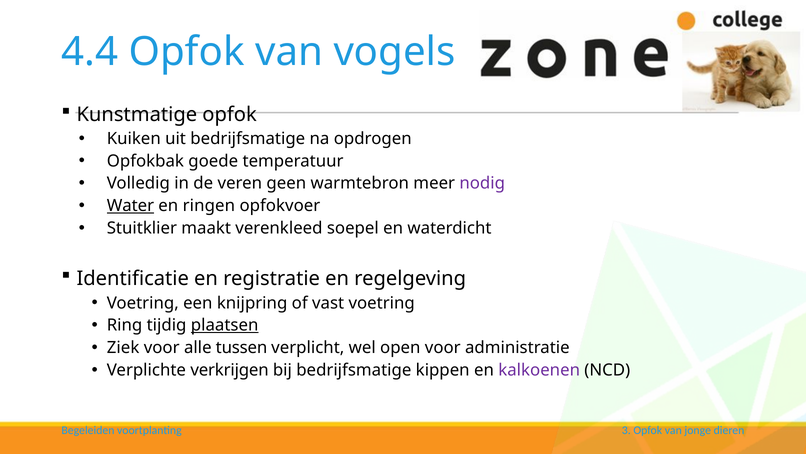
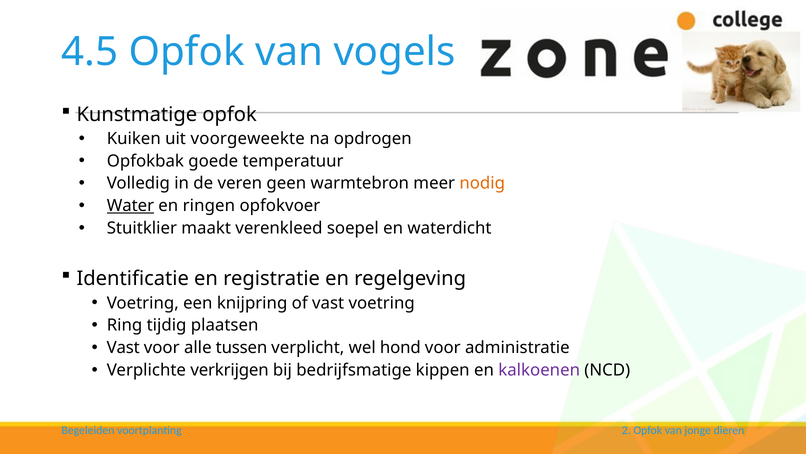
4.4: 4.4 -> 4.5
uit bedrijfsmatige: bedrijfsmatige -> voorgeweekte
nodig colour: purple -> orange
plaatsen underline: present -> none
Ziek at (123, 347): Ziek -> Vast
open: open -> hond
3: 3 -> 2
